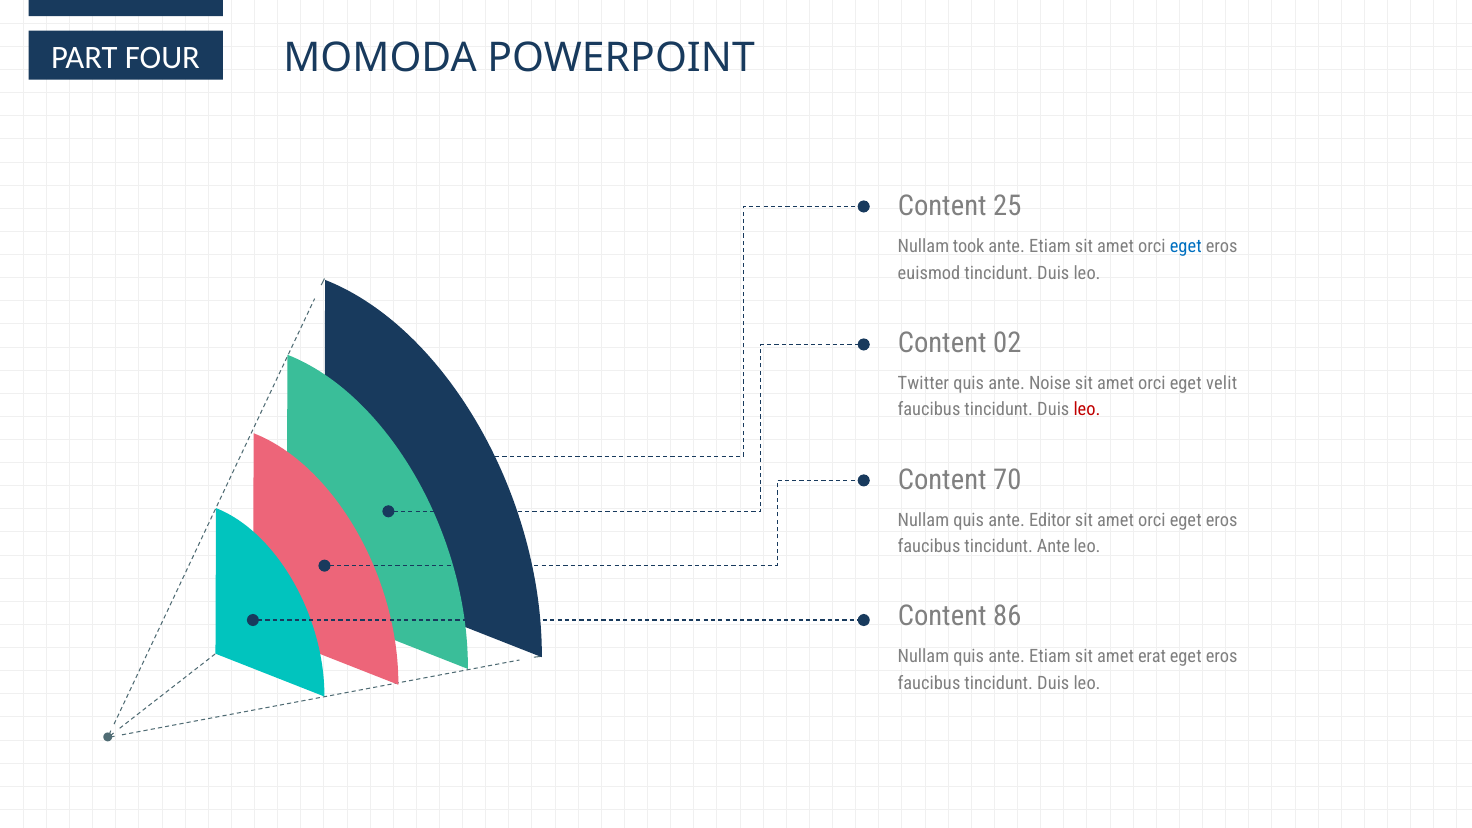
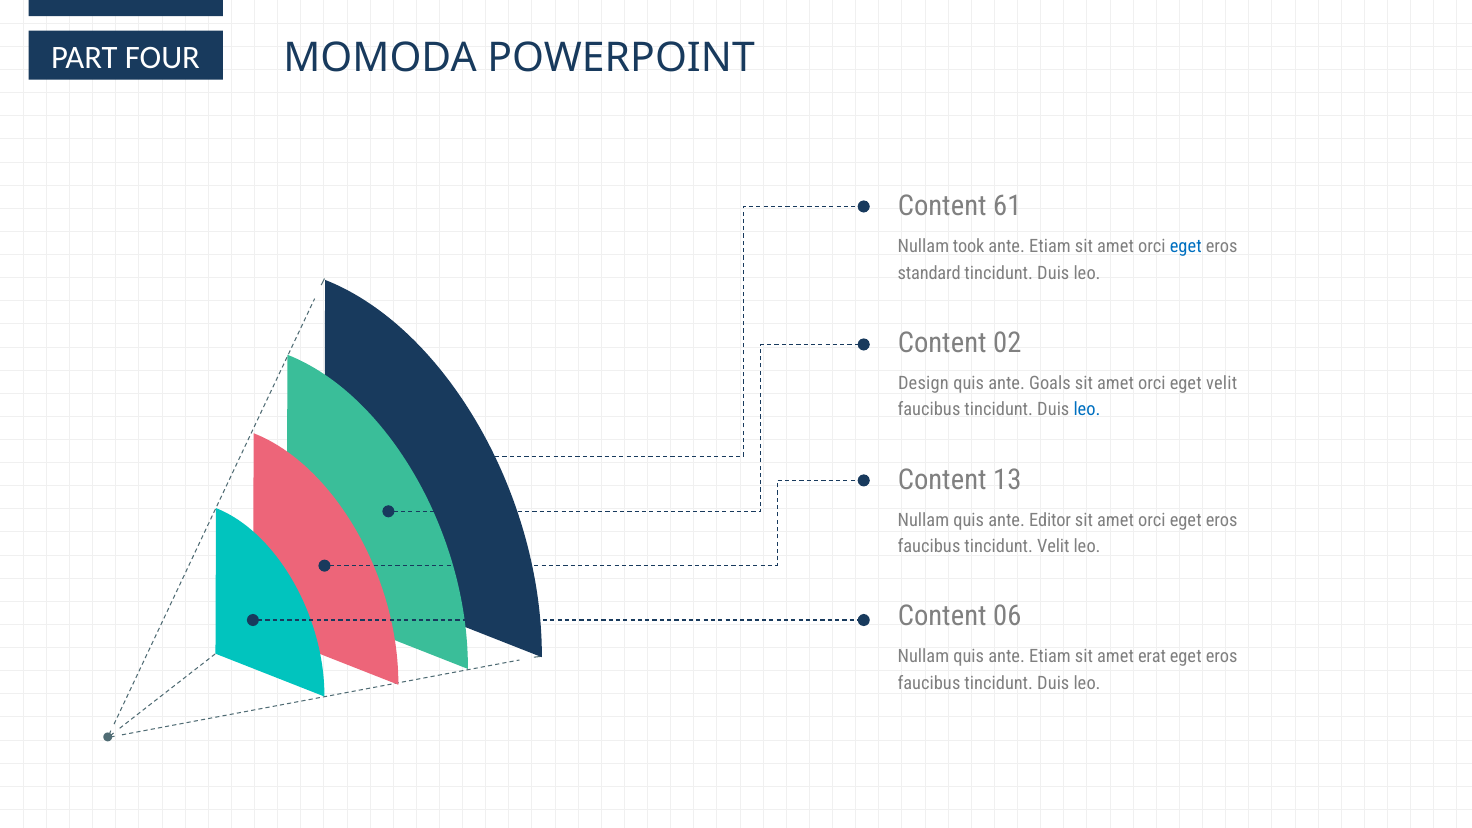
25: 25 -> 61
euismod: euismod -> standard
Twitter: Twitter -> Design
Noise: Noise -> Goals
leo at (1087, 410) colour: red -> blue
70: 70 -> 13
tincidunt Ante: Ante -> Velit
86: 86 -> 06
